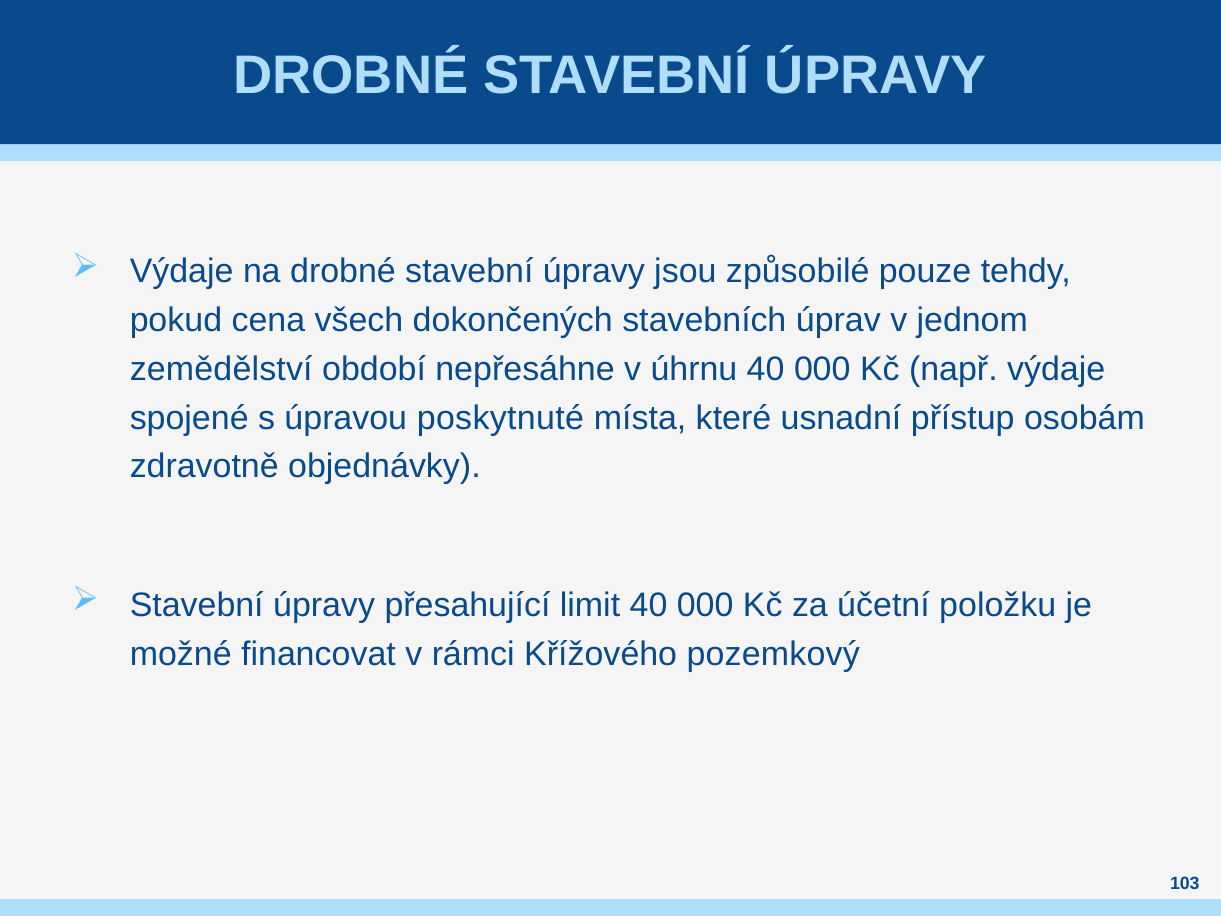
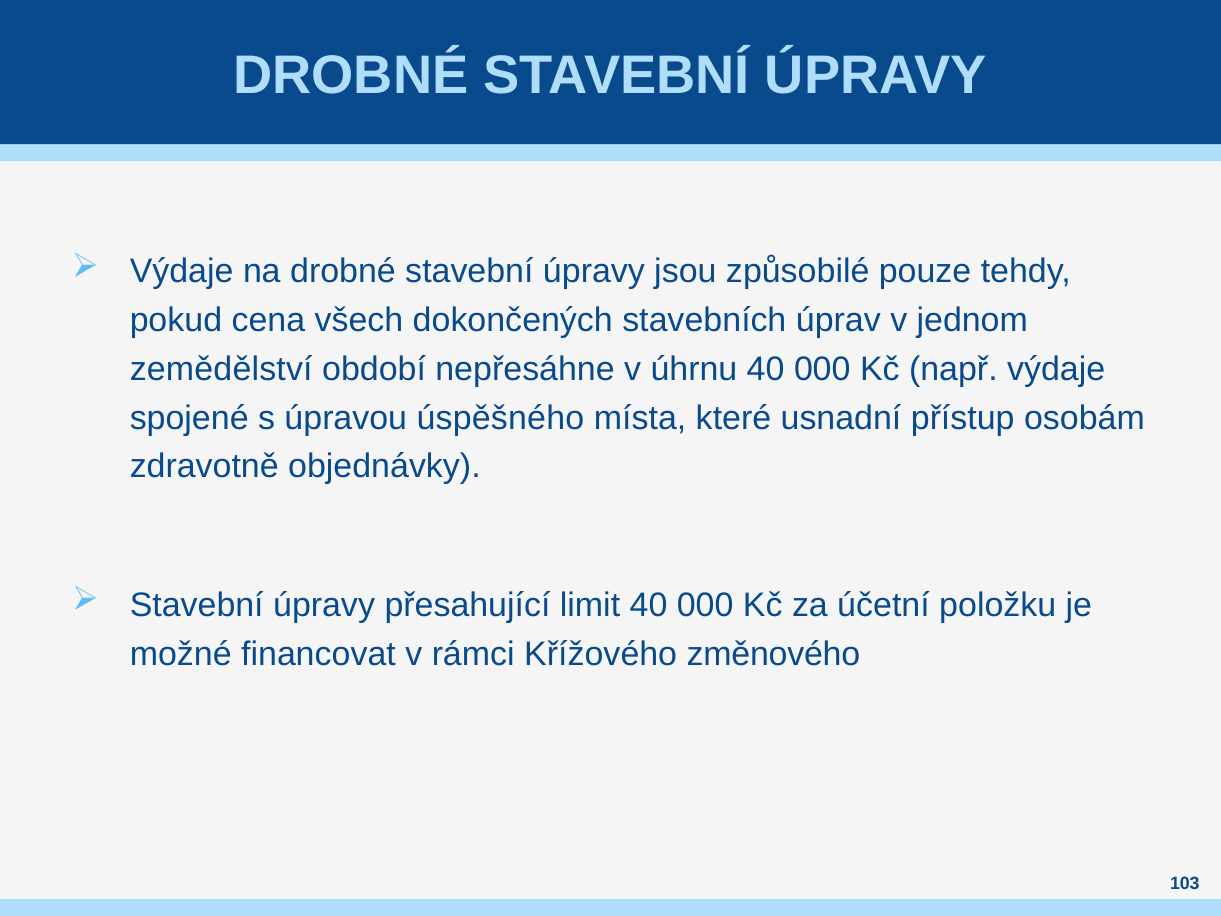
poskytnuté: poskytnuté -> úspěšného
pozemkový: pozemkový -> změnového
